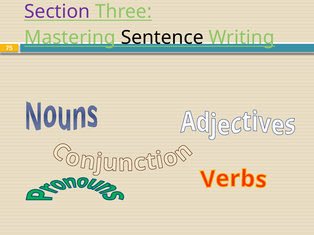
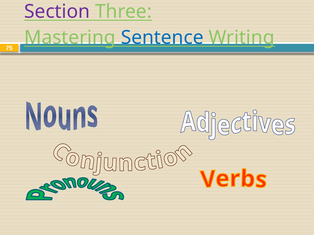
Sentence colour: black -> blue
